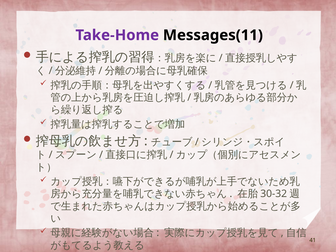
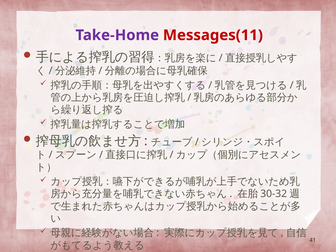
Messages(11 colour: black -> red
